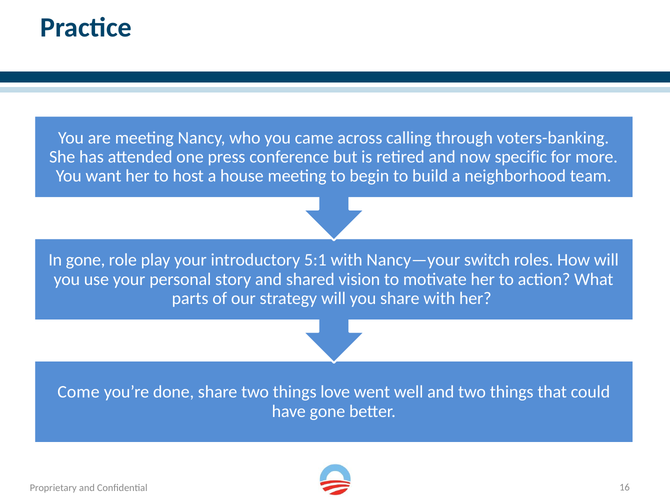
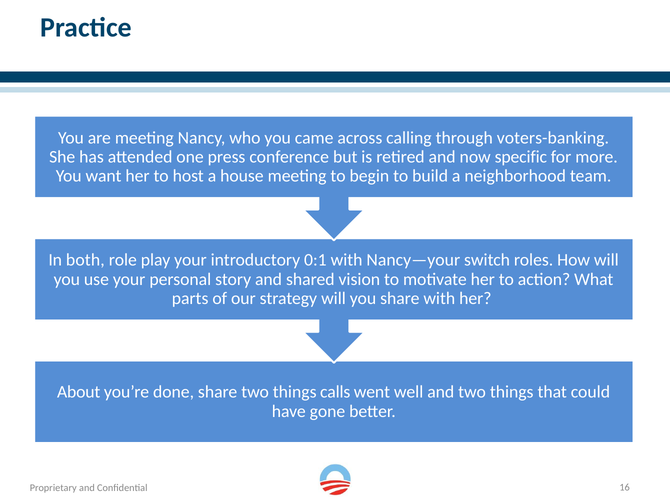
In gone: gone -> both
5:1: 5:1 -> 0:1
Come: Come -> About
love: love -> calls
